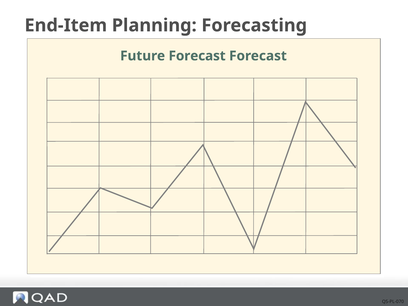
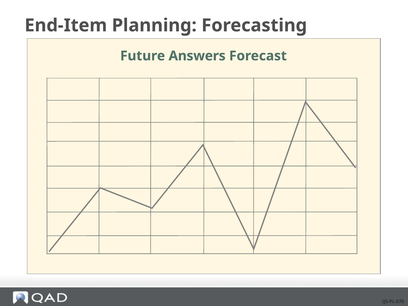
Future Forecast: Forecast -> Answers
